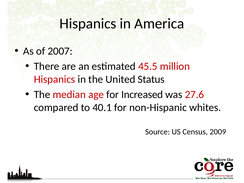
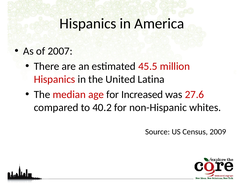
Status: Status -> Latina
40.1: 40.1 -> 40.2
